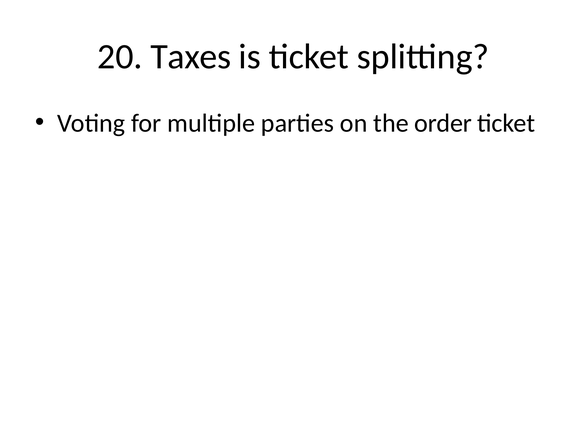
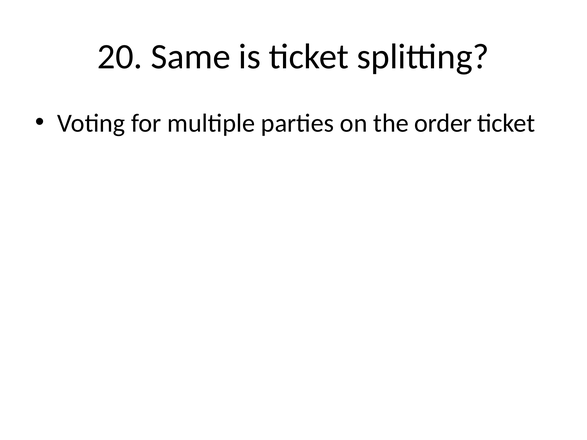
Taxes: Taxes -> Same
